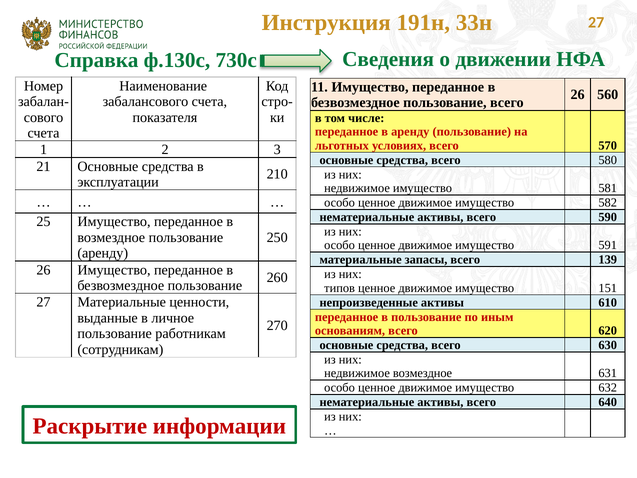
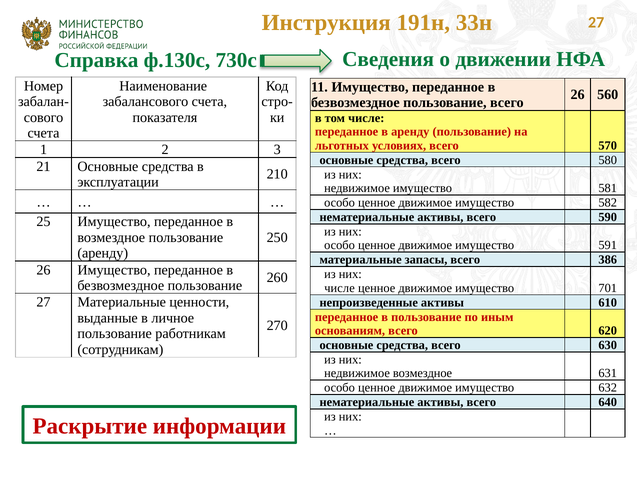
139: 139 -> 386
типов at (340, 288): типов -> числе
151: 151 -> 701
